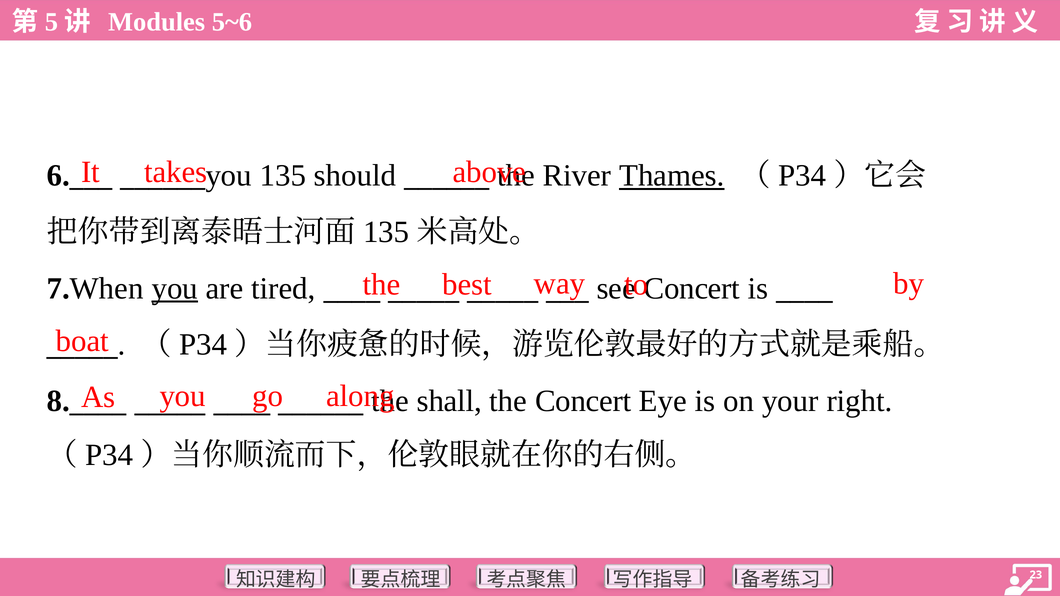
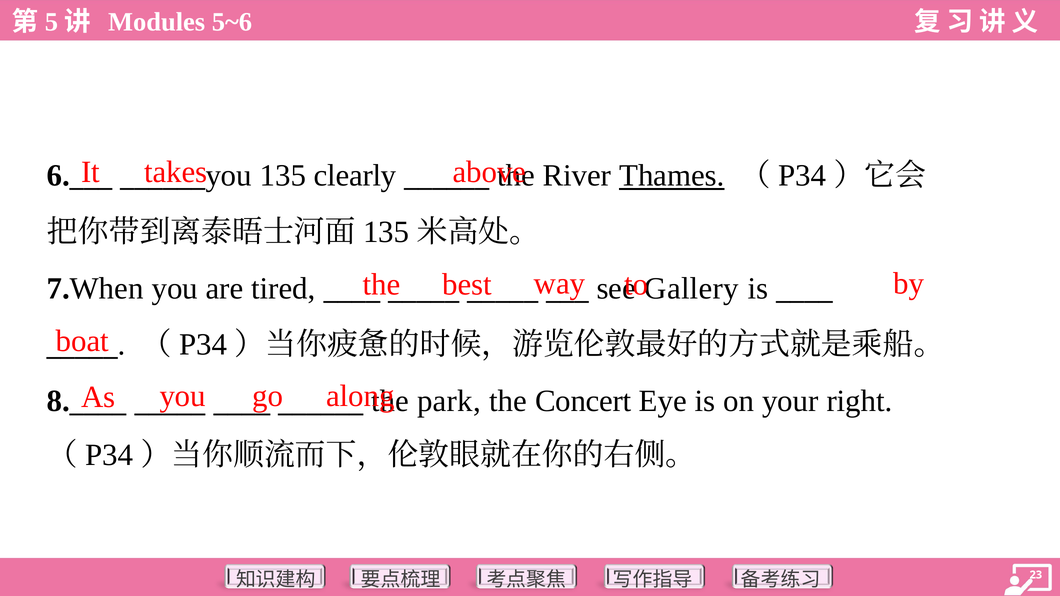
should: should -> clearly
you at (175, 288) underline: present -> none
Concert at (692, 288): Concert -> Gallery
shall: shall -> park
